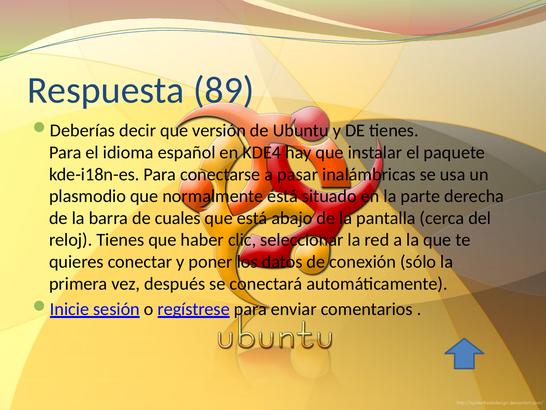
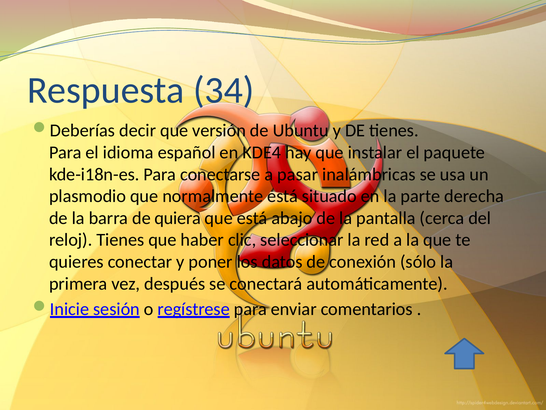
89: 89 -> 34
cuales: cuales -> quiera
